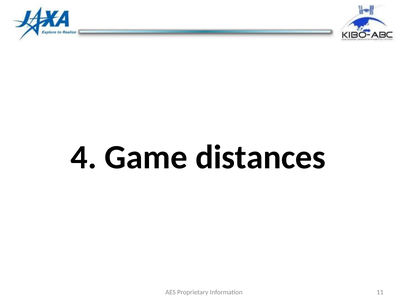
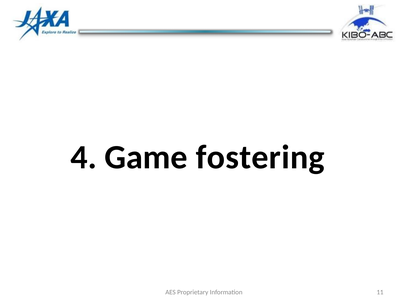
distances: distances -> fostering
